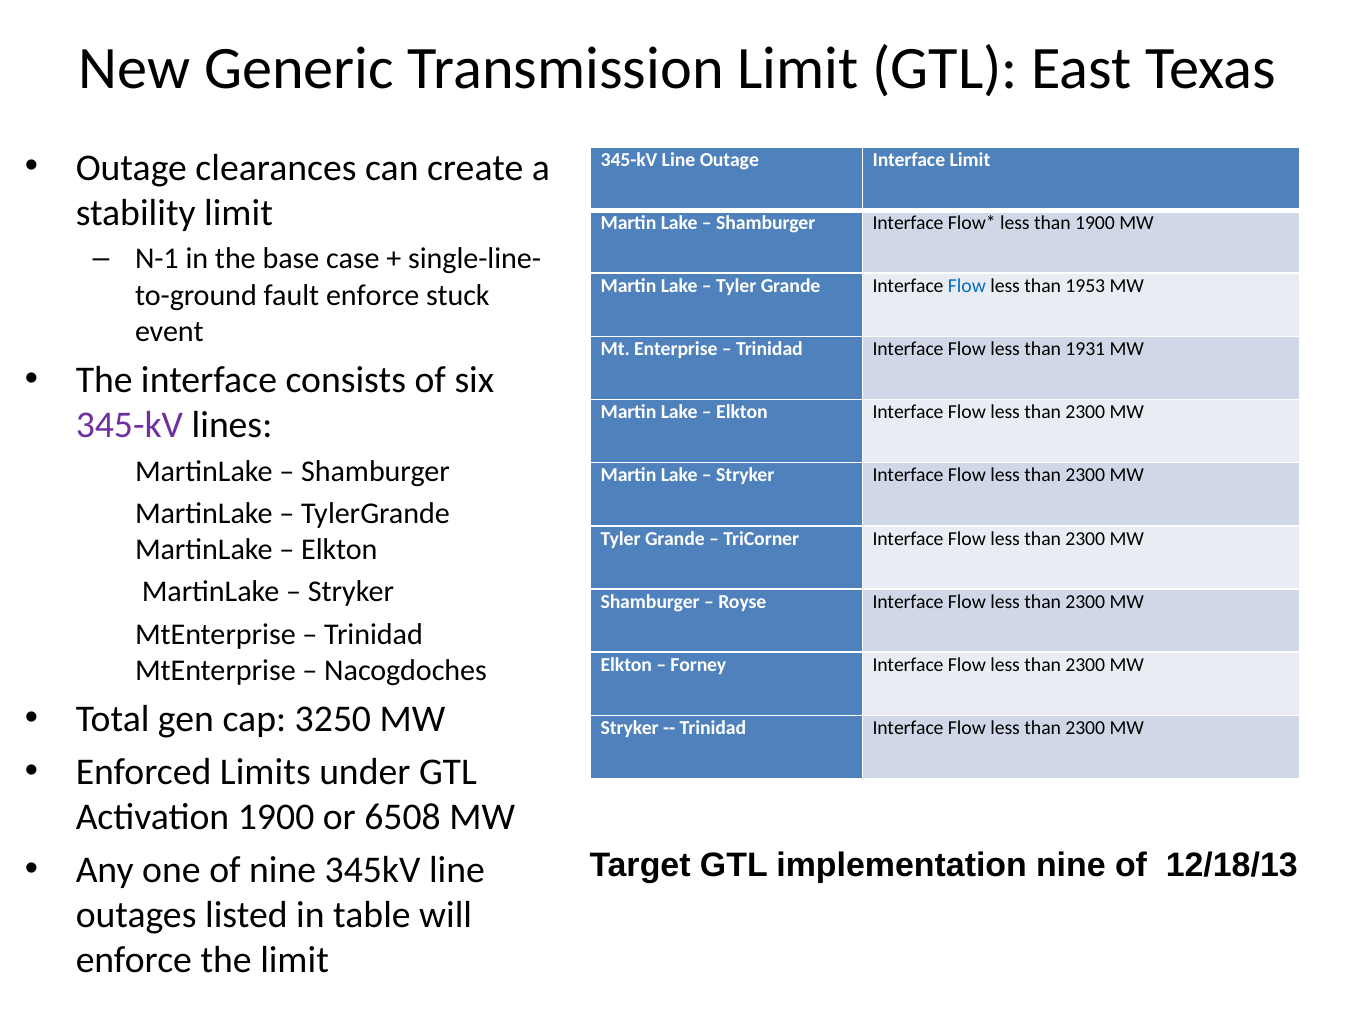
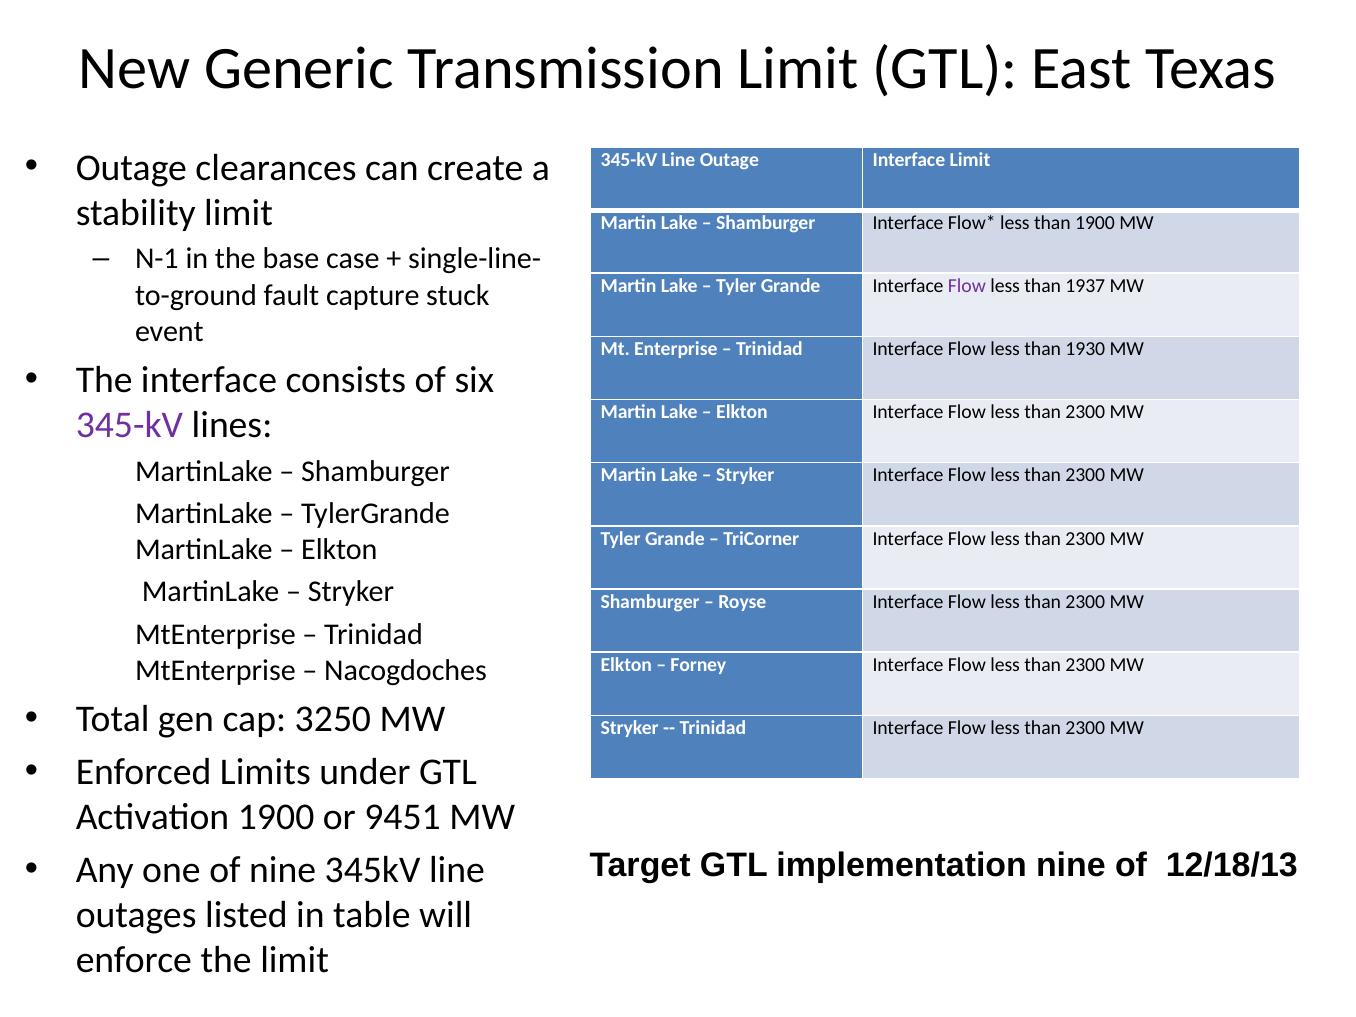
Flow at (967, 286) colour: blue -> purple
1953: 1953 -> 1937
fault enforce: enforce -> capture
1931: 1931 -> 1930
6508: 6508 -> 9451
